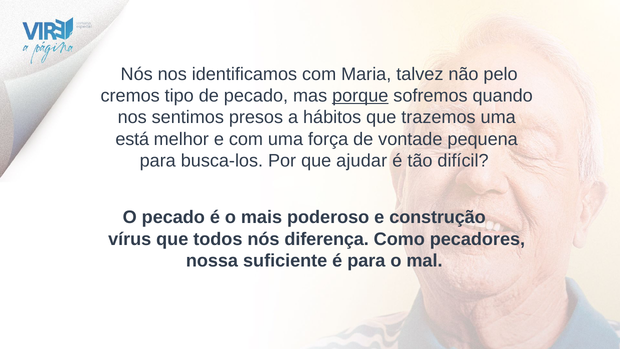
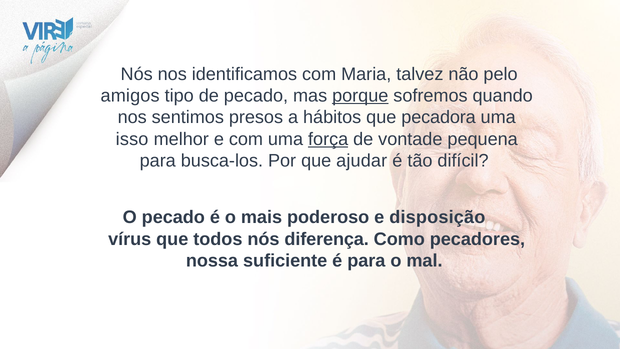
cremos: cremos -> amigos
trazemos: trazemos -> pecadora
está: está -> isso
força underline: none -> present
construção: construção -> disposição
